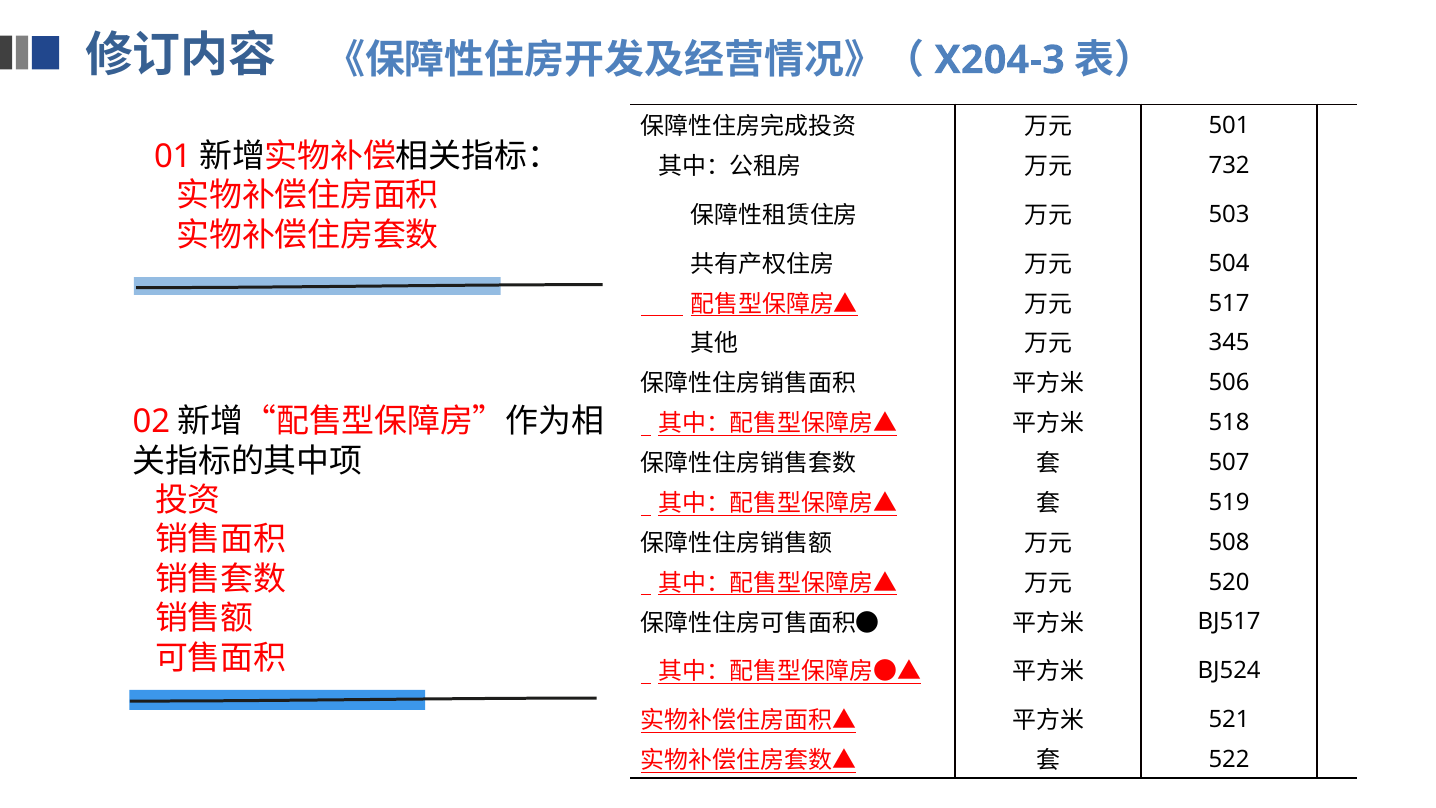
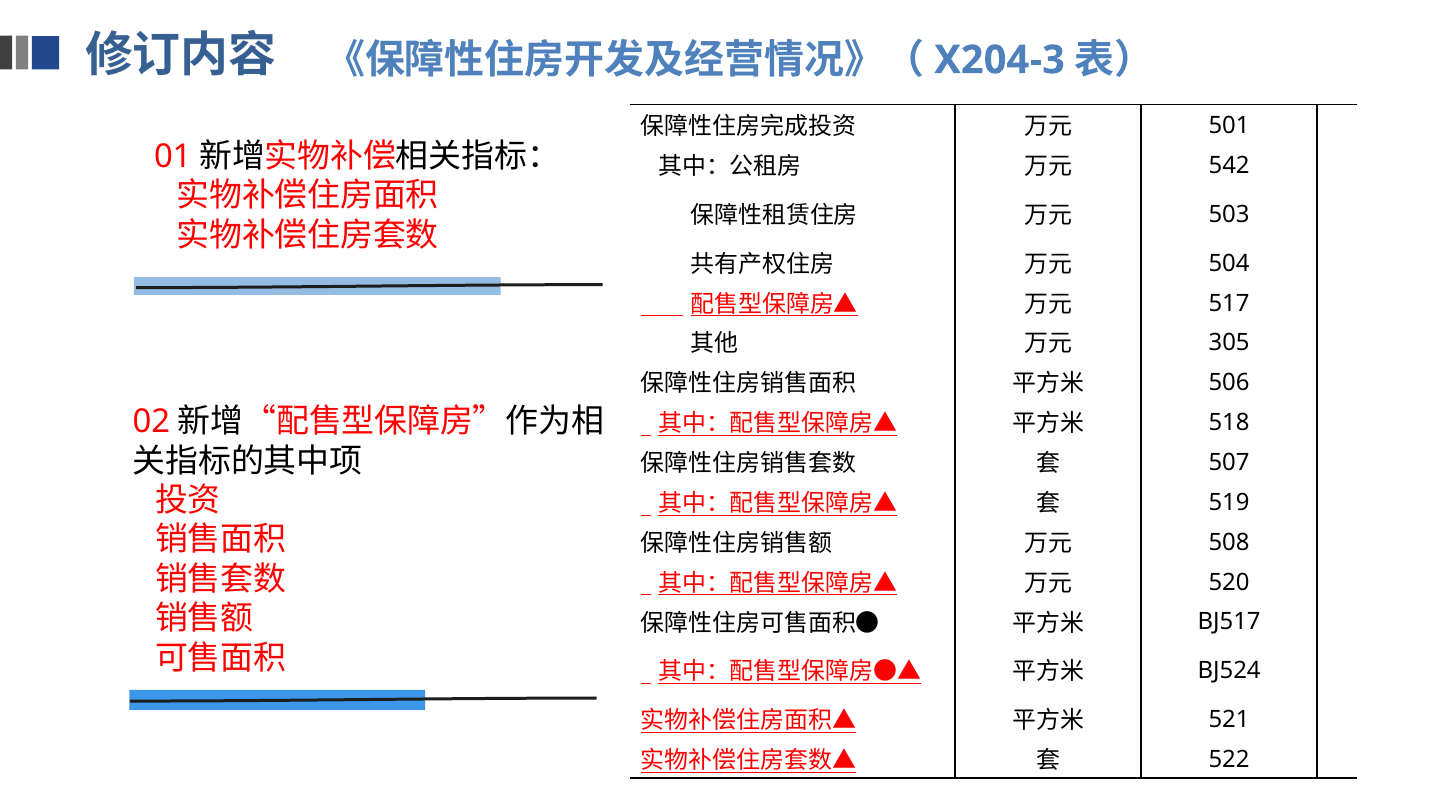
732: 732 -> 542
345: 345 -> 305
